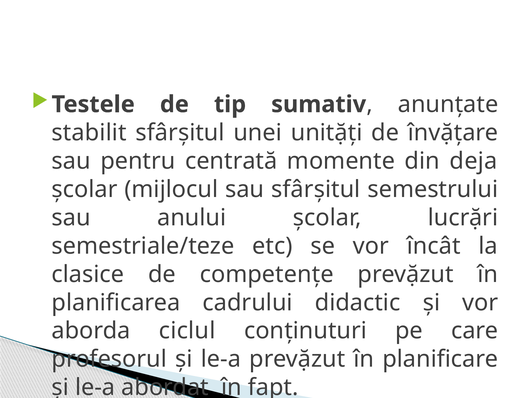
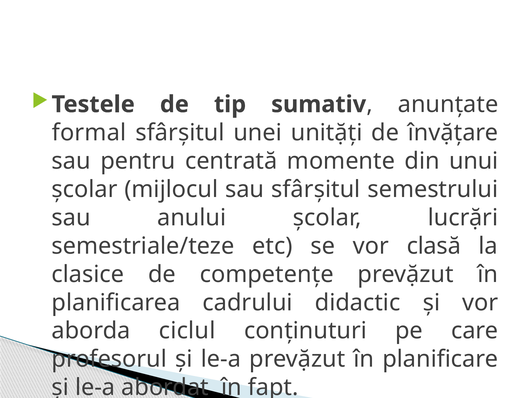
stabilit: stabilit -> formal
deja: deja -> unui
încât: încât -> clasă
